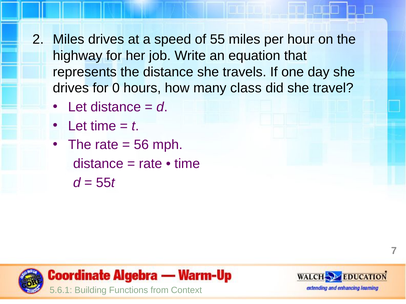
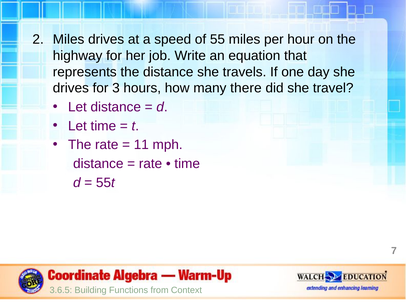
0: 0 -> 3
class: class -> there
56: 56 -> 11
5.6.1: 5.6.1 -> 3.6.5
